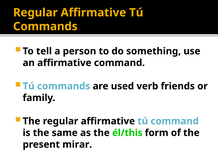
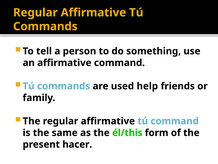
verb: verb -> help
mirar: mirar -> hacer
